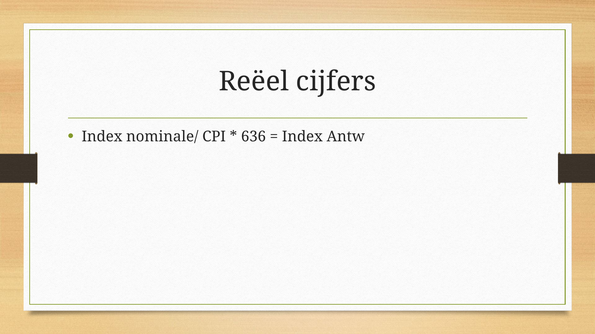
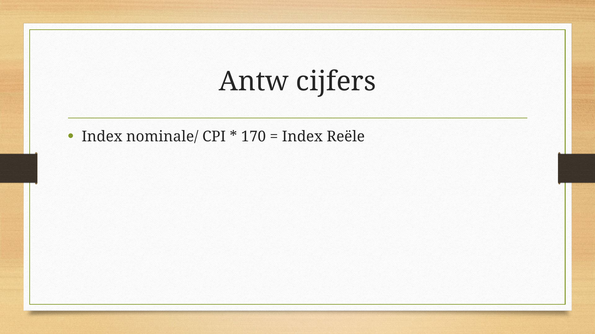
Reëel: Reëel -> Antw
636: 636 -> 170
Antw: Antw -> Reële
